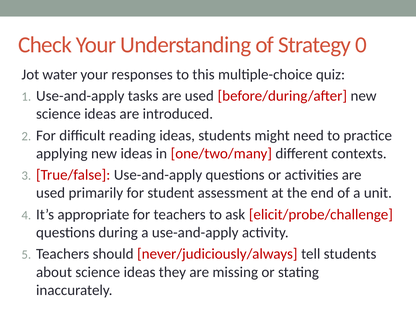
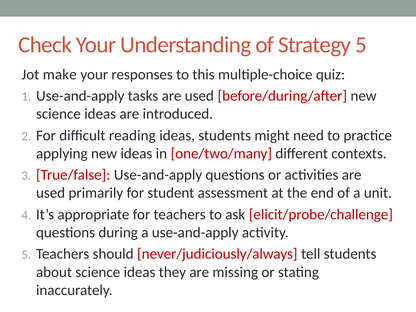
Strategy 0: 0 -> 5
water: water -> make
